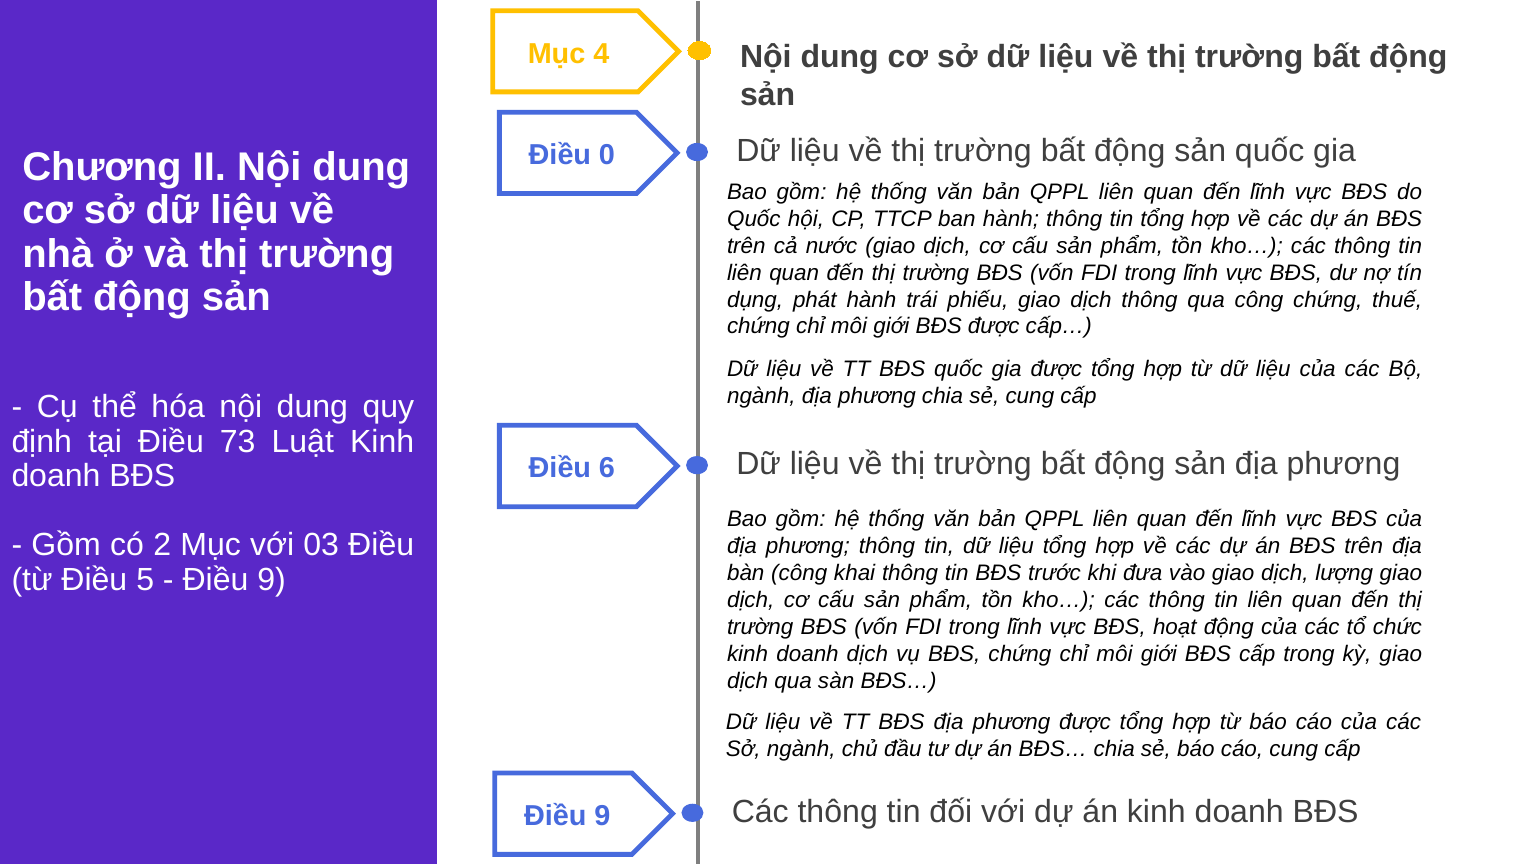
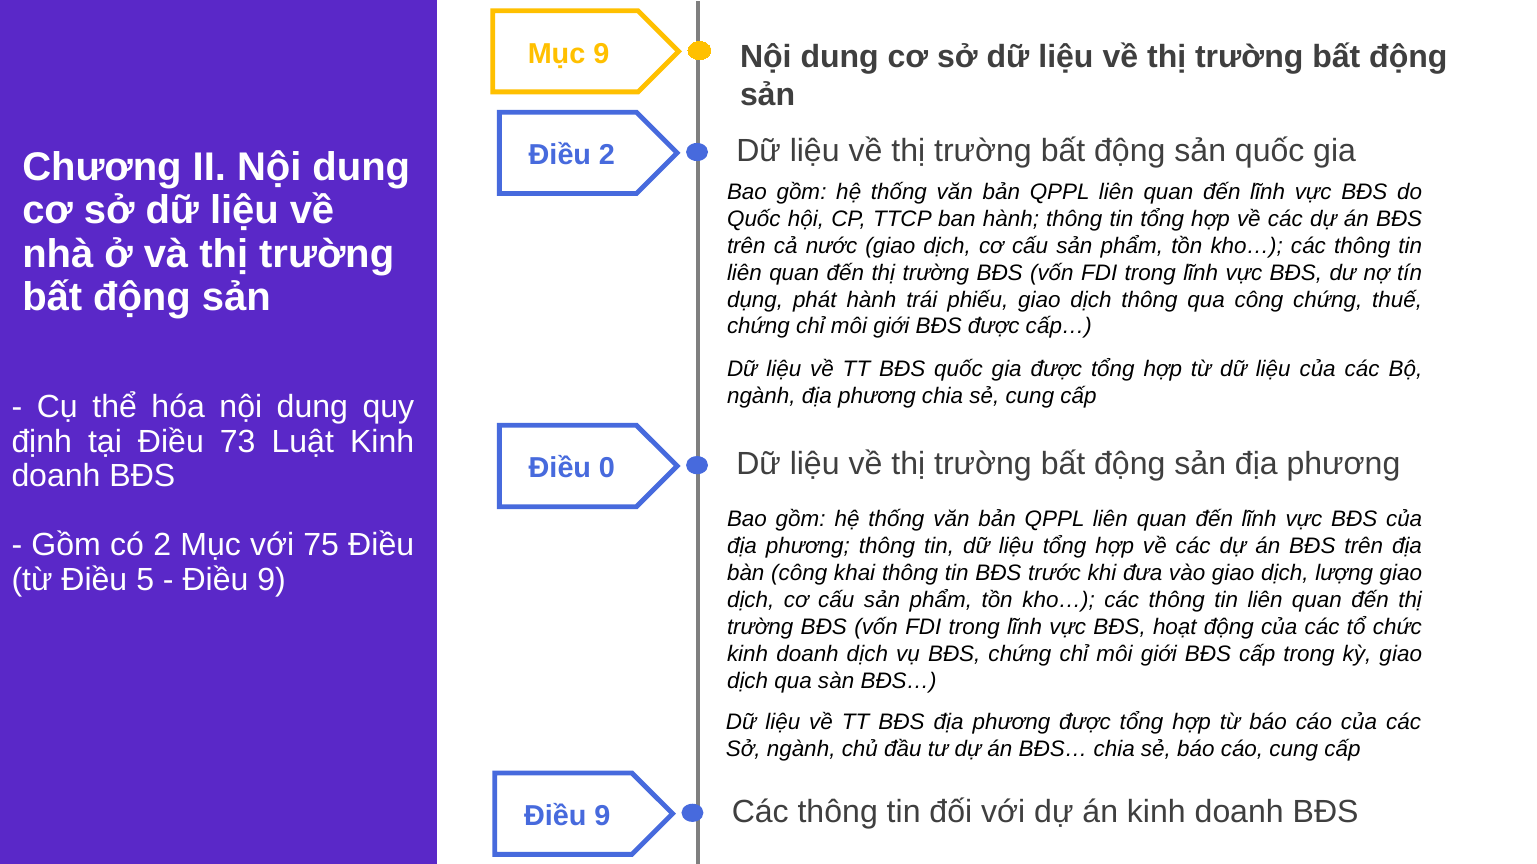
Mục 4: 4 -> 9
Điều 0: 0 -> 2
6: 6 -> 0
03: 03 -> 75
